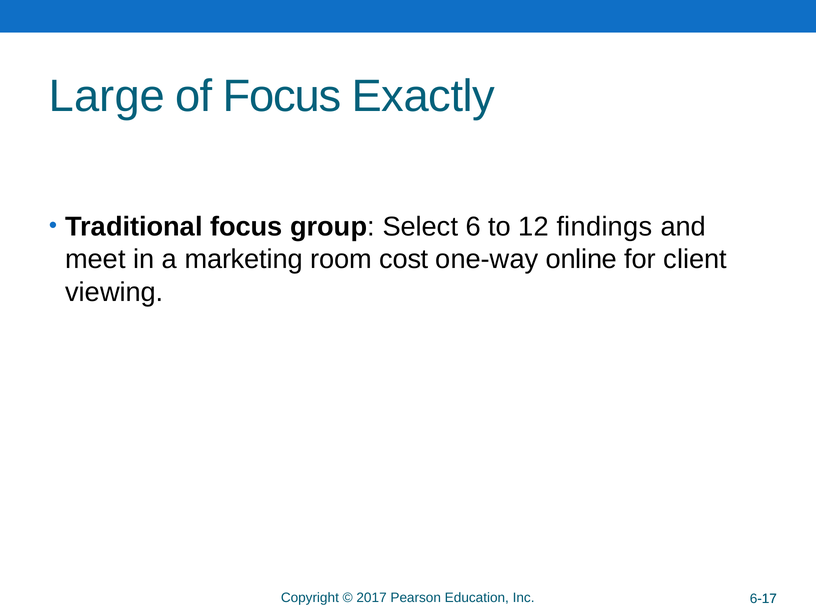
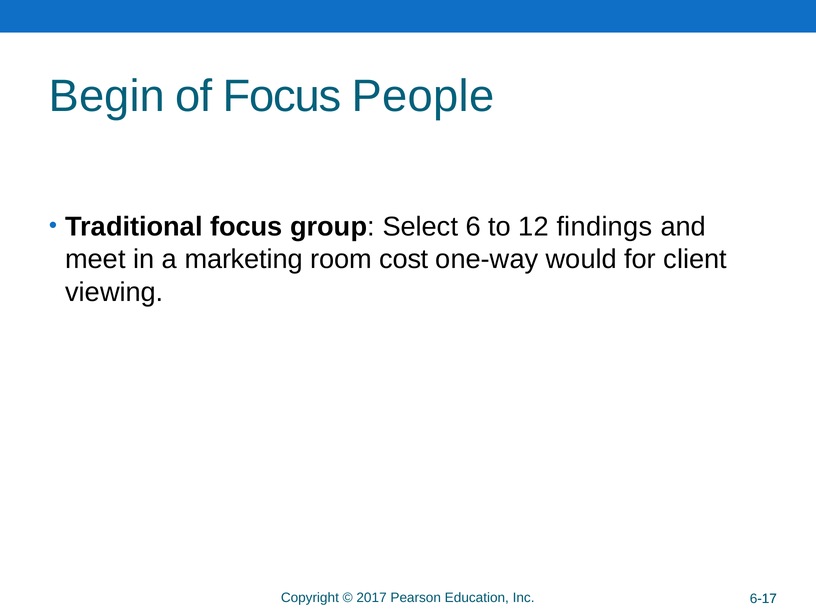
Large: Large -> Begin
Exactly: Exactly -> People
online: online -> would
